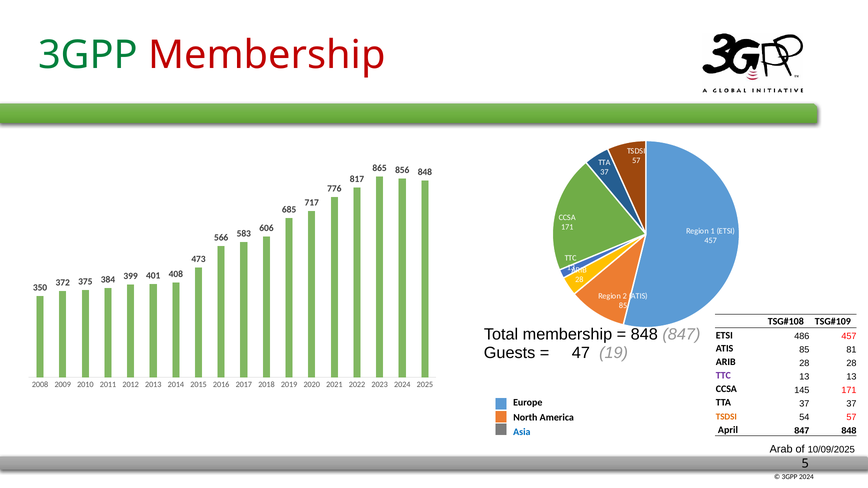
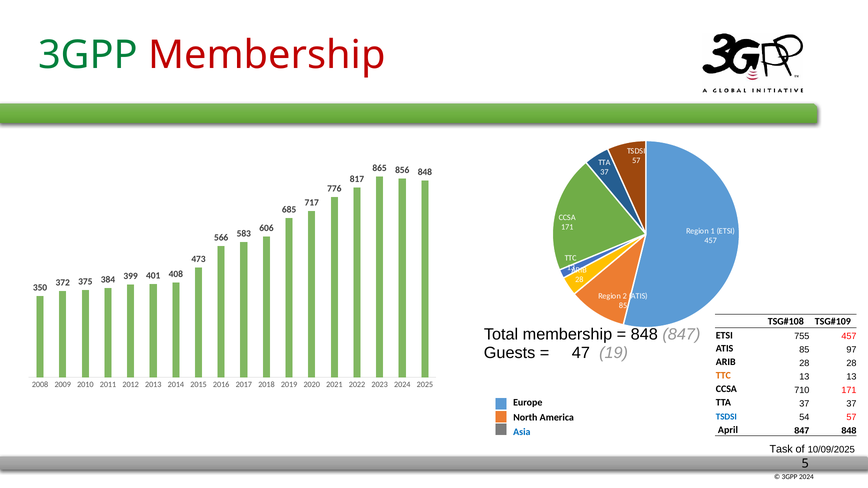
486: 486 -> 755
81: 81 -> 97
TTC at (723, 376) colour: purple -> orange
145: 145 -> 710
TSDSI at (726, 417) colour: orange -> blue
Arab: Arab -> Task
